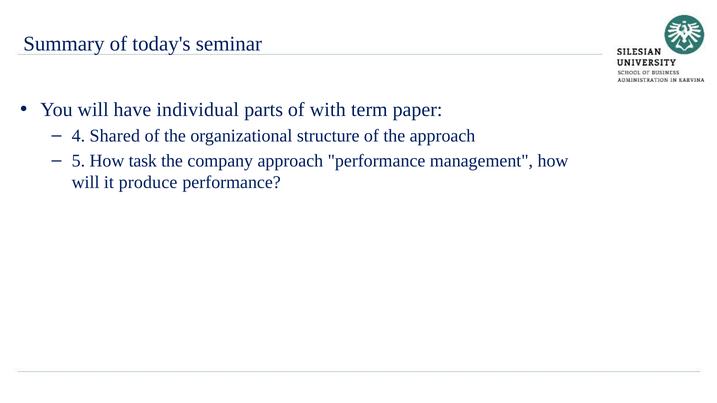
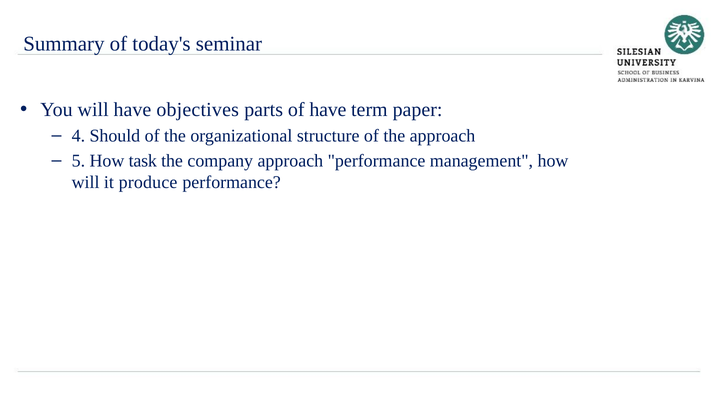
individual: individual -> objectives
of with: with -> have
Shared: Shared -> Should
